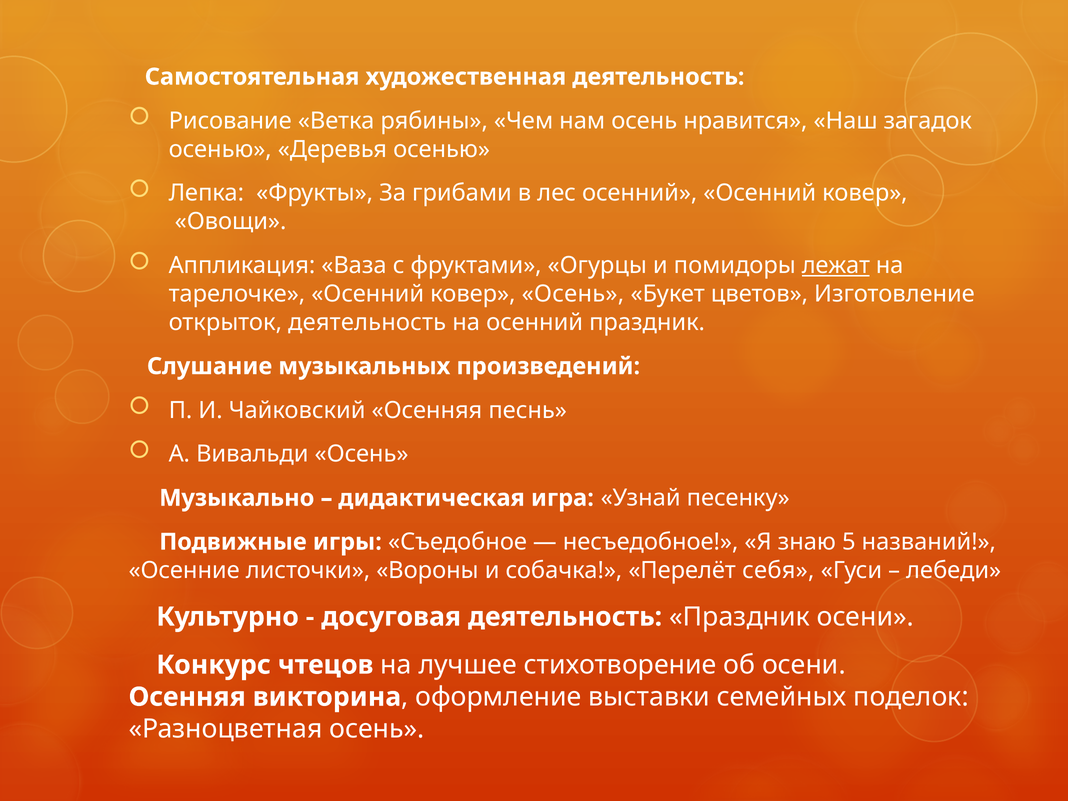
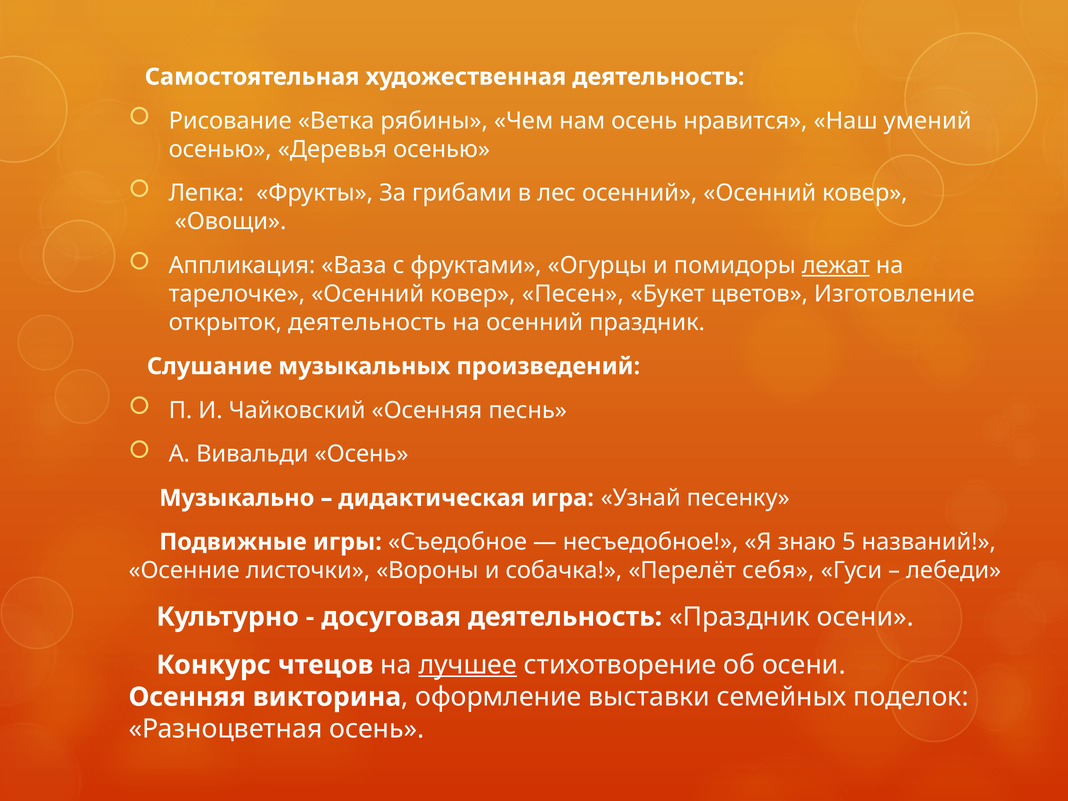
загадок: загадок -> умений
ковер Осень: Осень -> Песен
лучшее underline: none -> present
